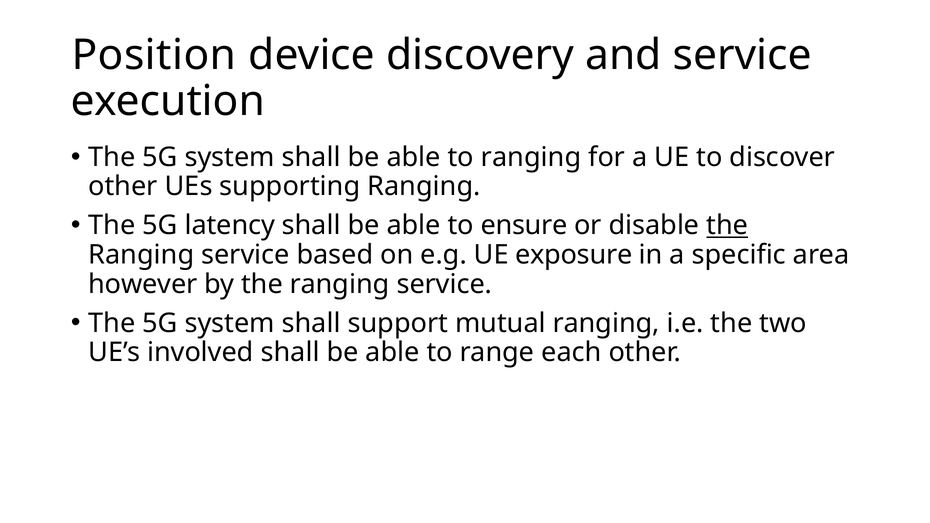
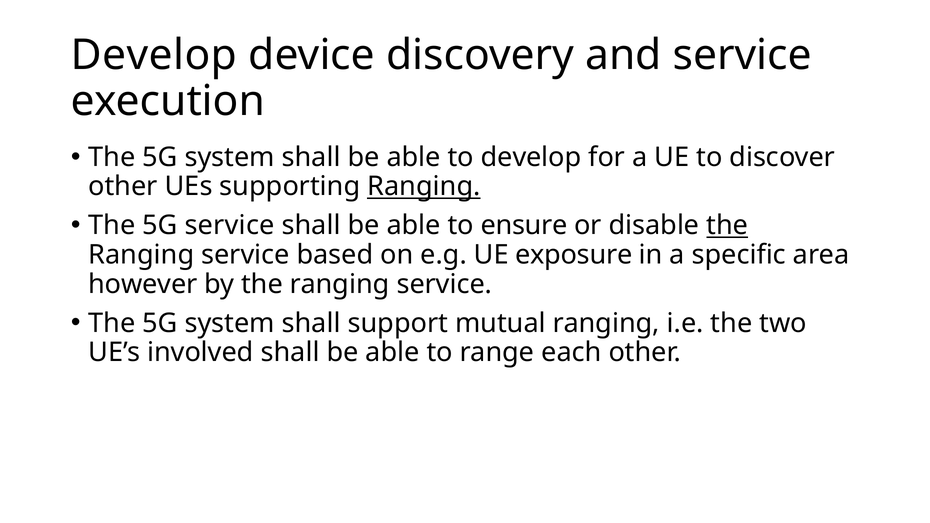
Position at (154, 55): Position -> Develop
to ranging: ranging -> develop
Ranging at (424, 187) underline: none -> present
5G latency: latency -> service
